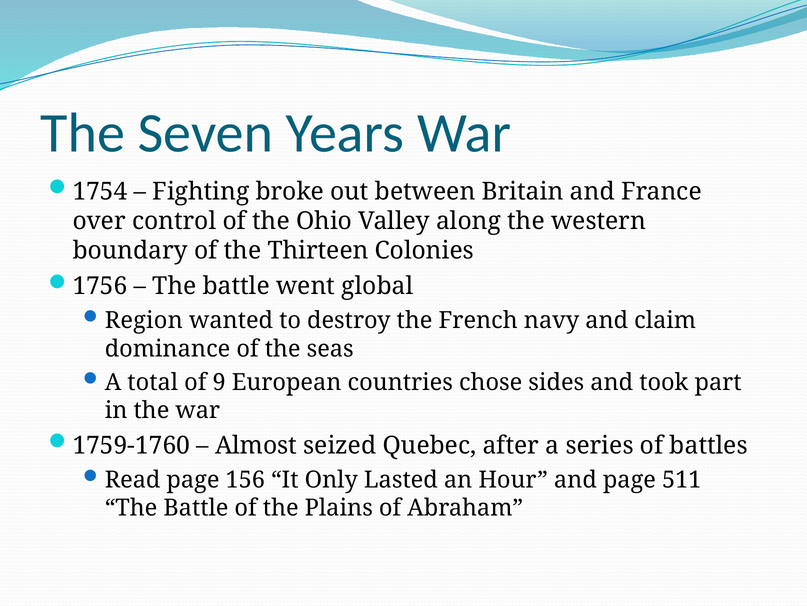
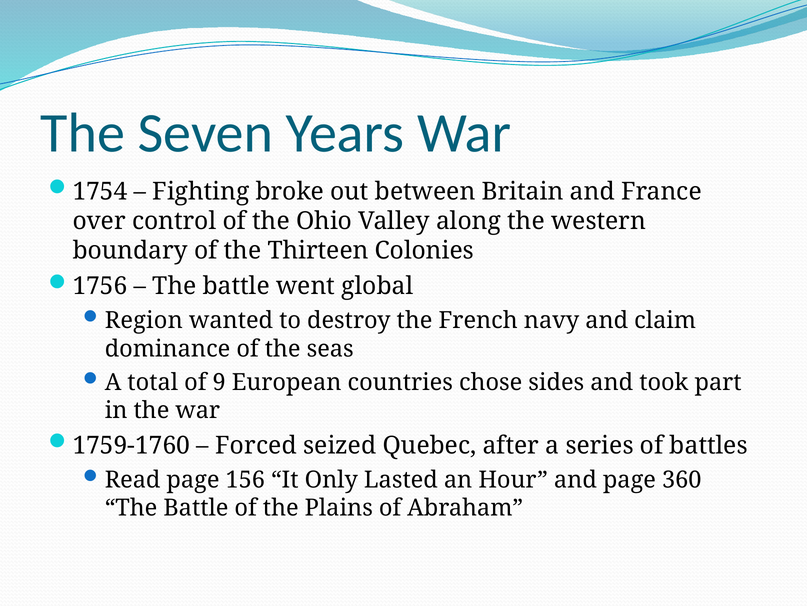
Almost: Almost -> Forced
511: 511 -> 360
